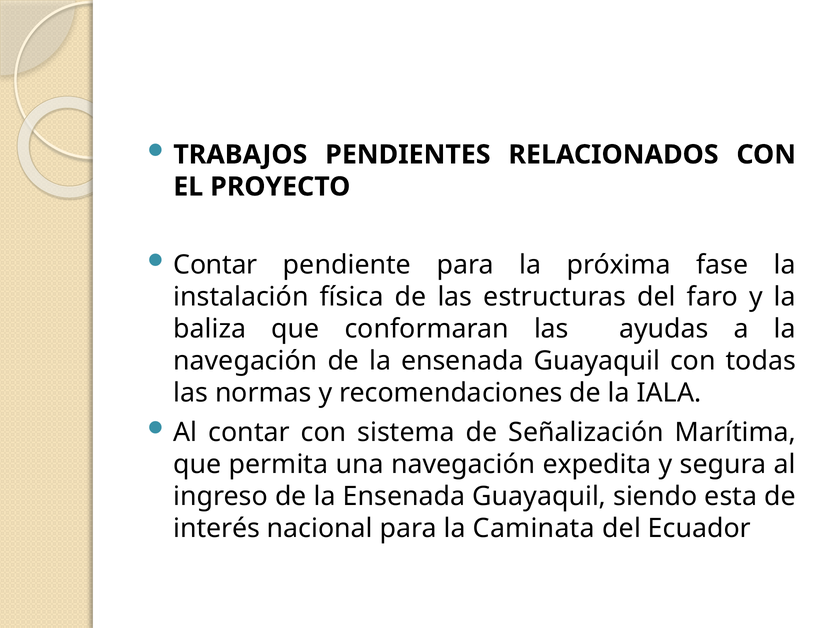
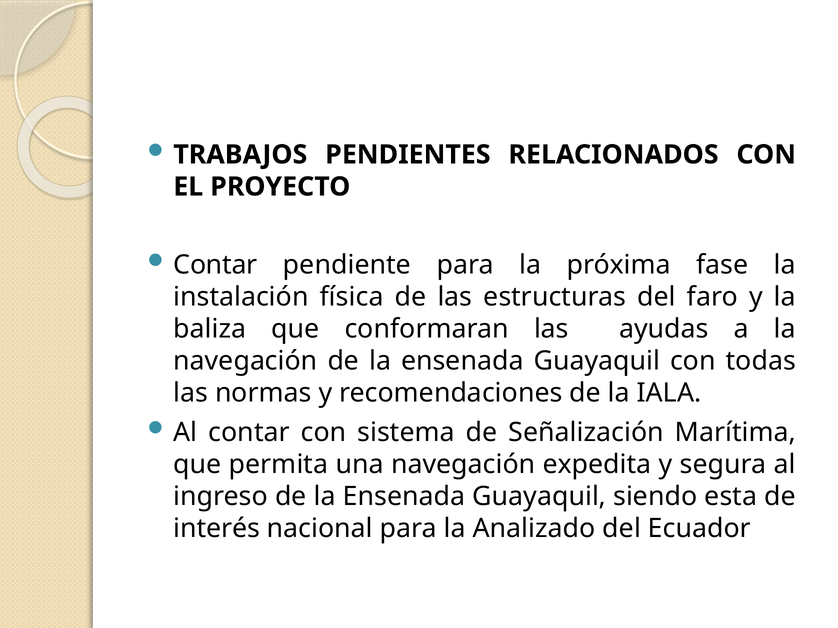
Caminata: Caminata -> Analizado
